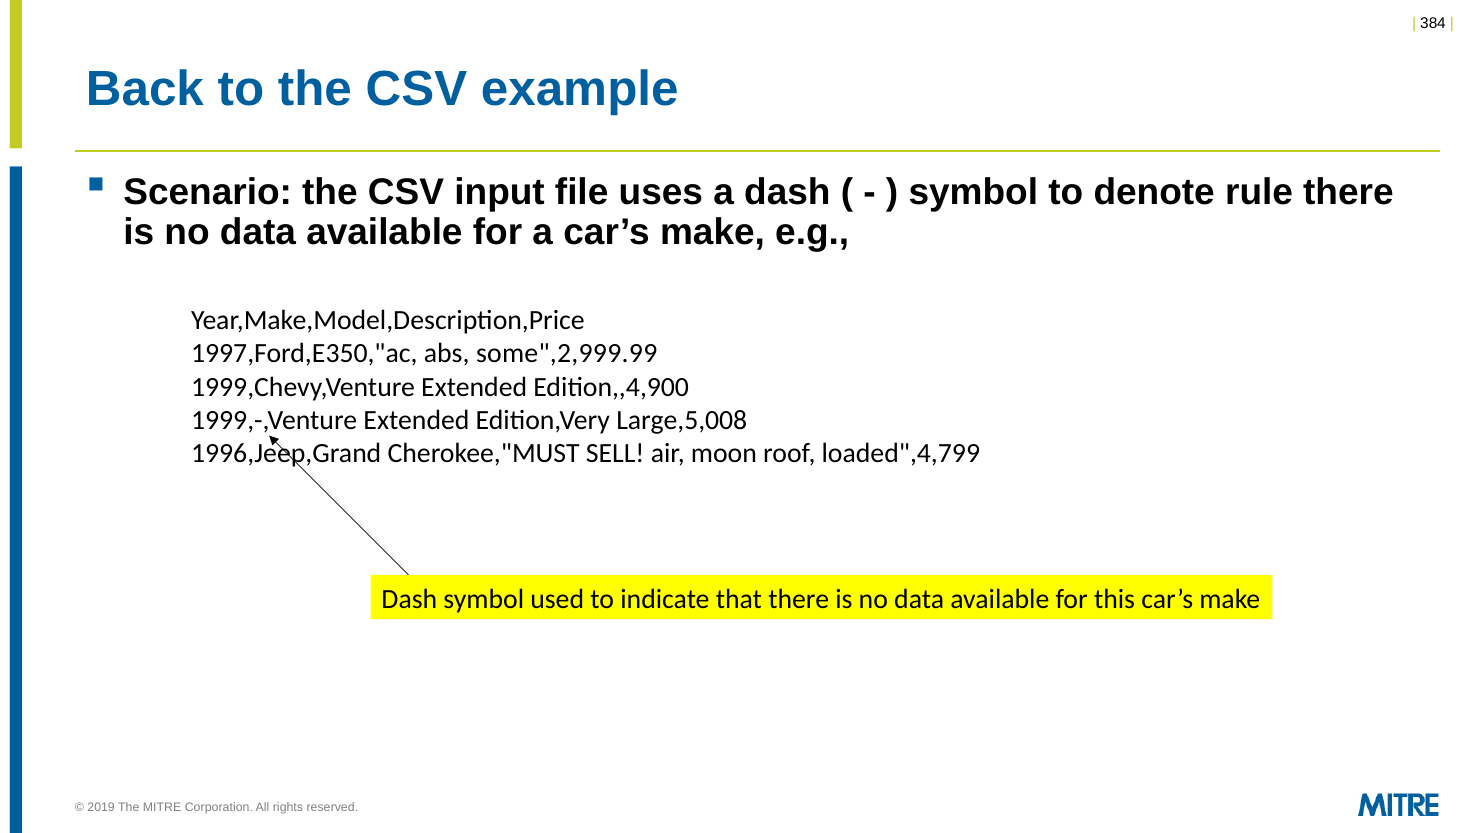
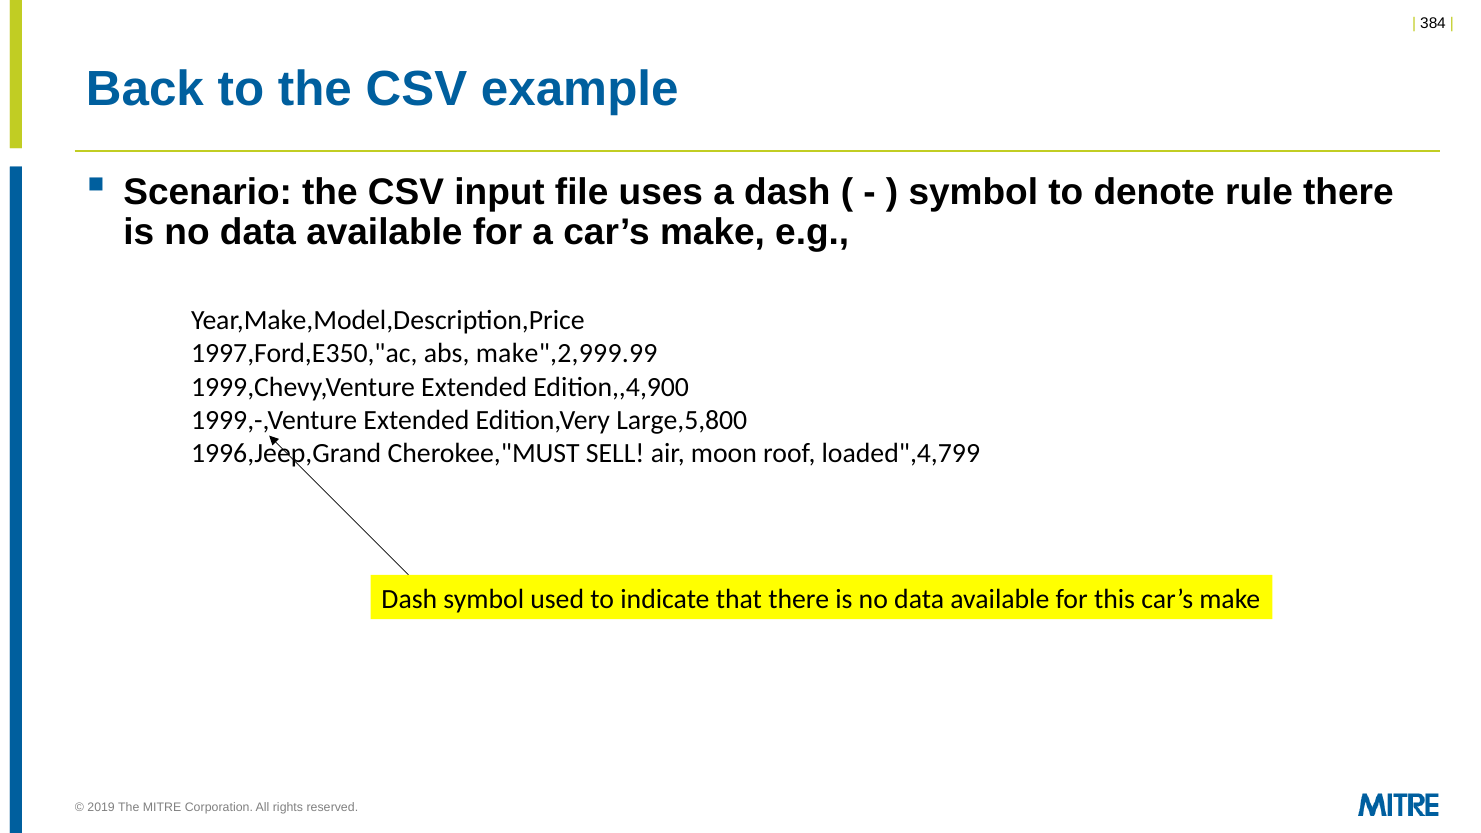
some",2,999.99: some",2,999.99 -> make",2,999.99
Large,5,008: Large,5,008 -> Large,5,800
